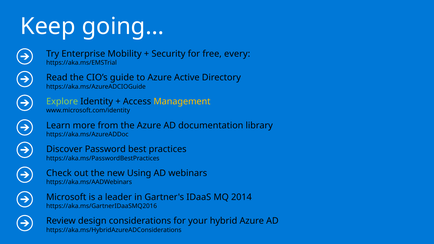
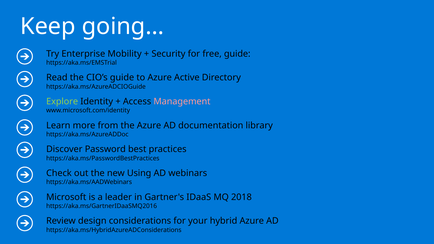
free every: every -> guide
Management colour: yellow -> pink
2014: 2014 -> 2018
